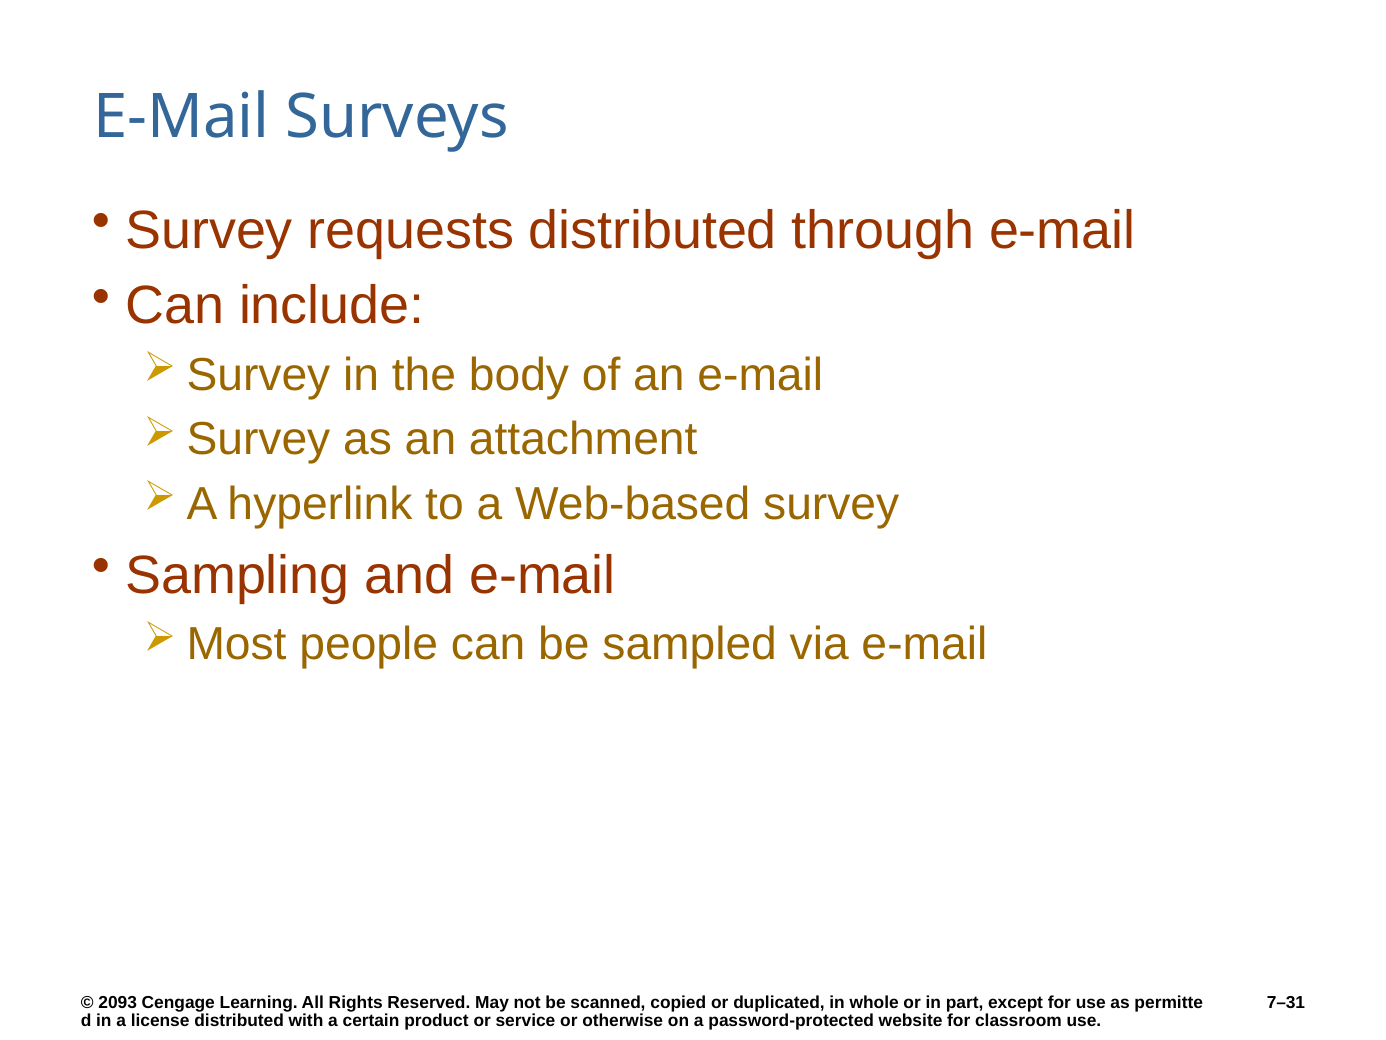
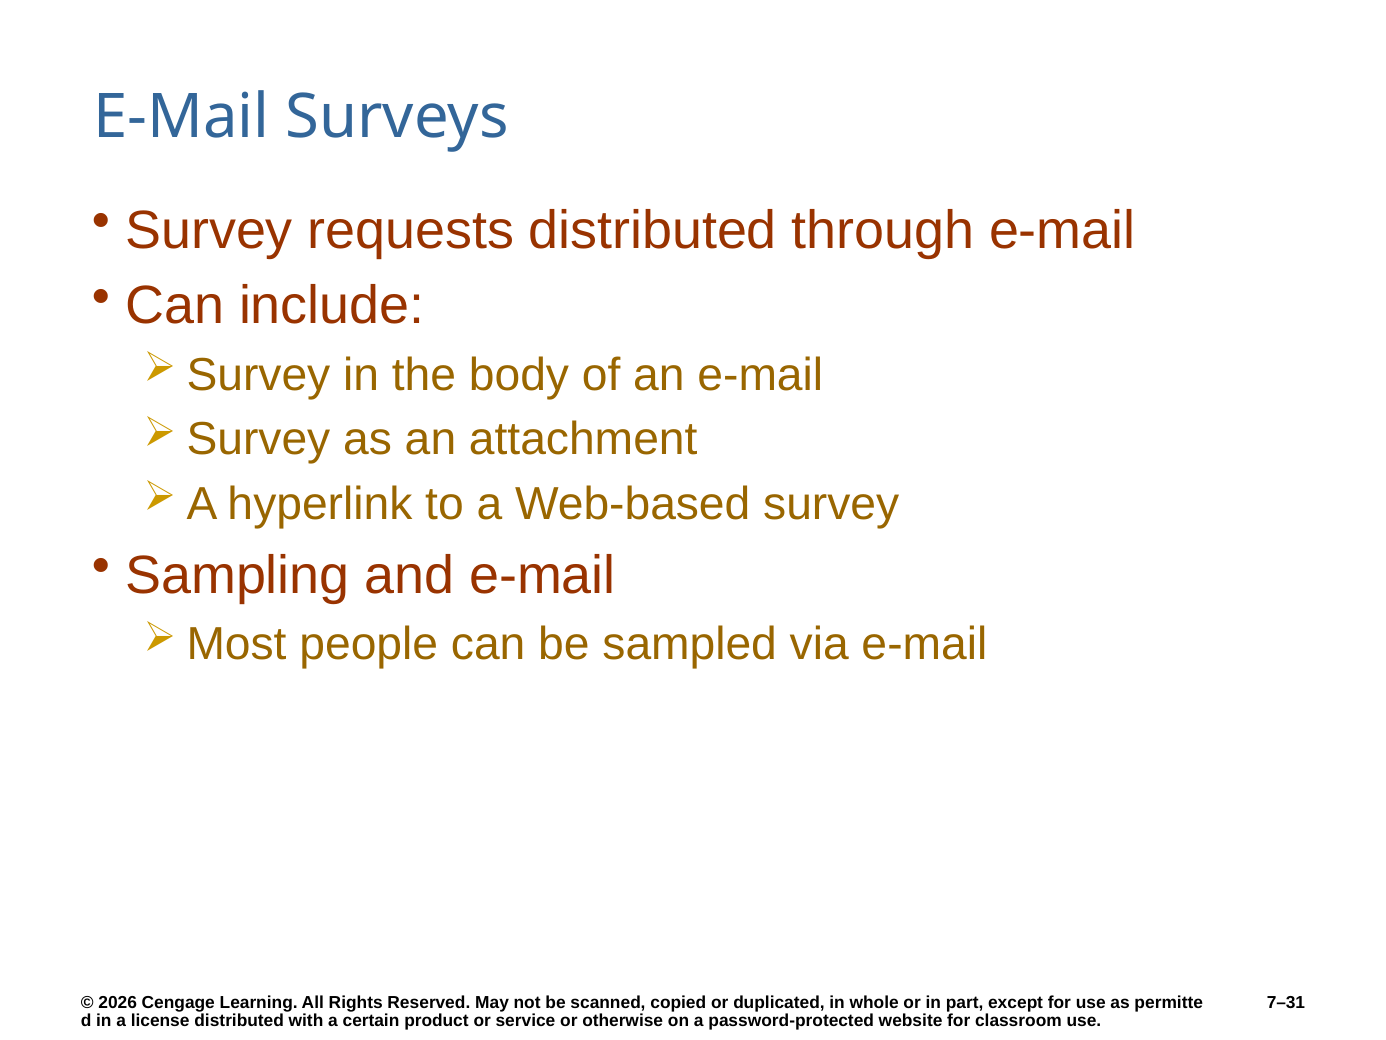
2093: 2093 -> 2026
